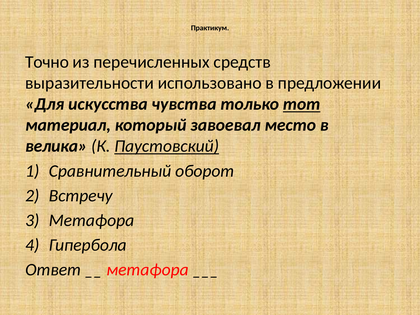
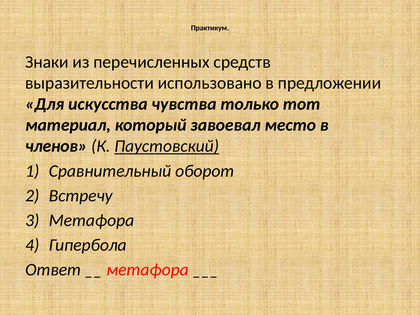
Точно: Точно -> Знаки
тот underline: present -> none
велика: велика -> членов
